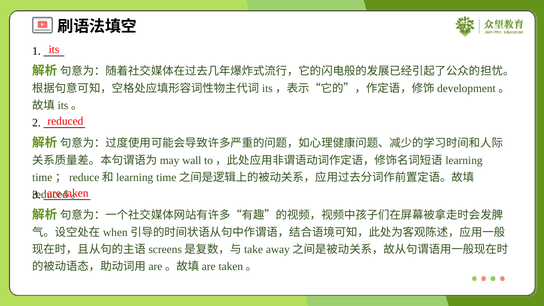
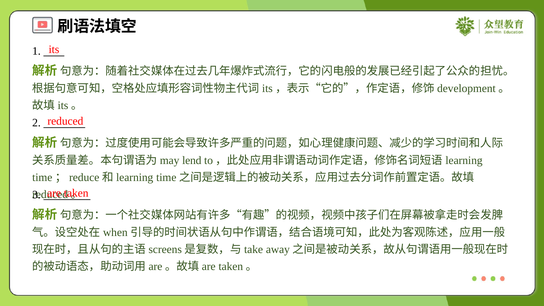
wall: wall -> lend
